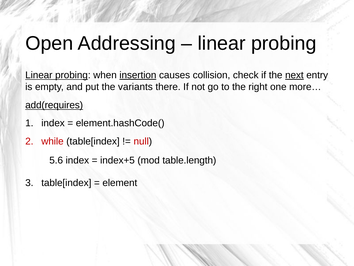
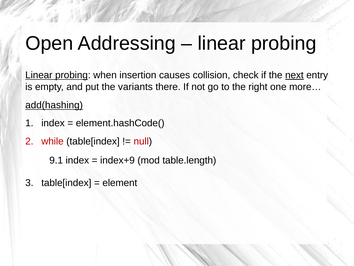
insertion underline: present -> none
add(requires: add(requires -> add(hashing
5.6: 5.6 -> 9.1
index+5: index+5 -> index+9
